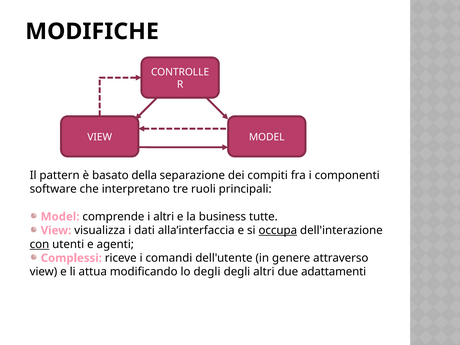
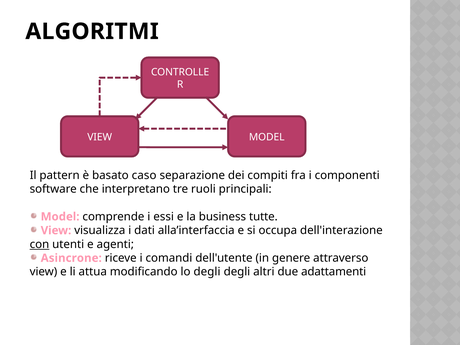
MODIFICHE: MODIFICHE -> ALGORITMI
della: della -> caso
i altri: altri -> essi
occupa underline: present -> none
Complessi: Complessi -> Asincrone
